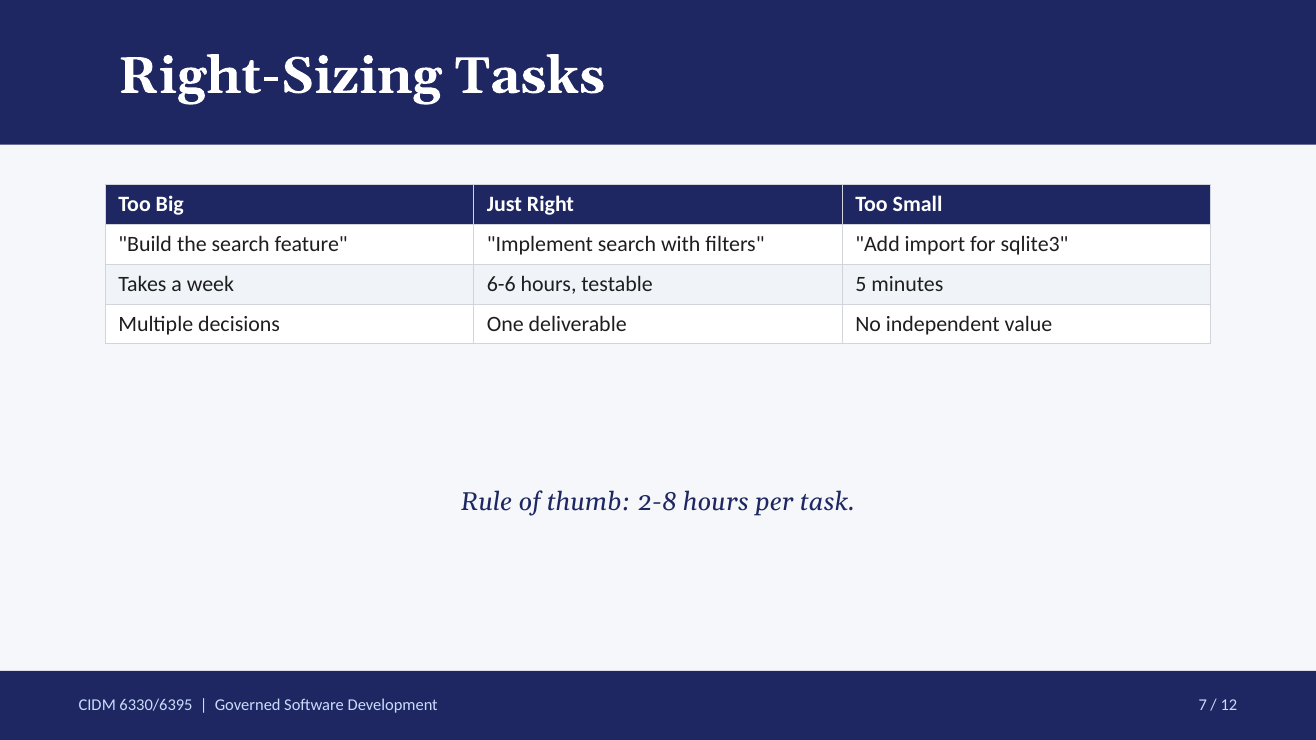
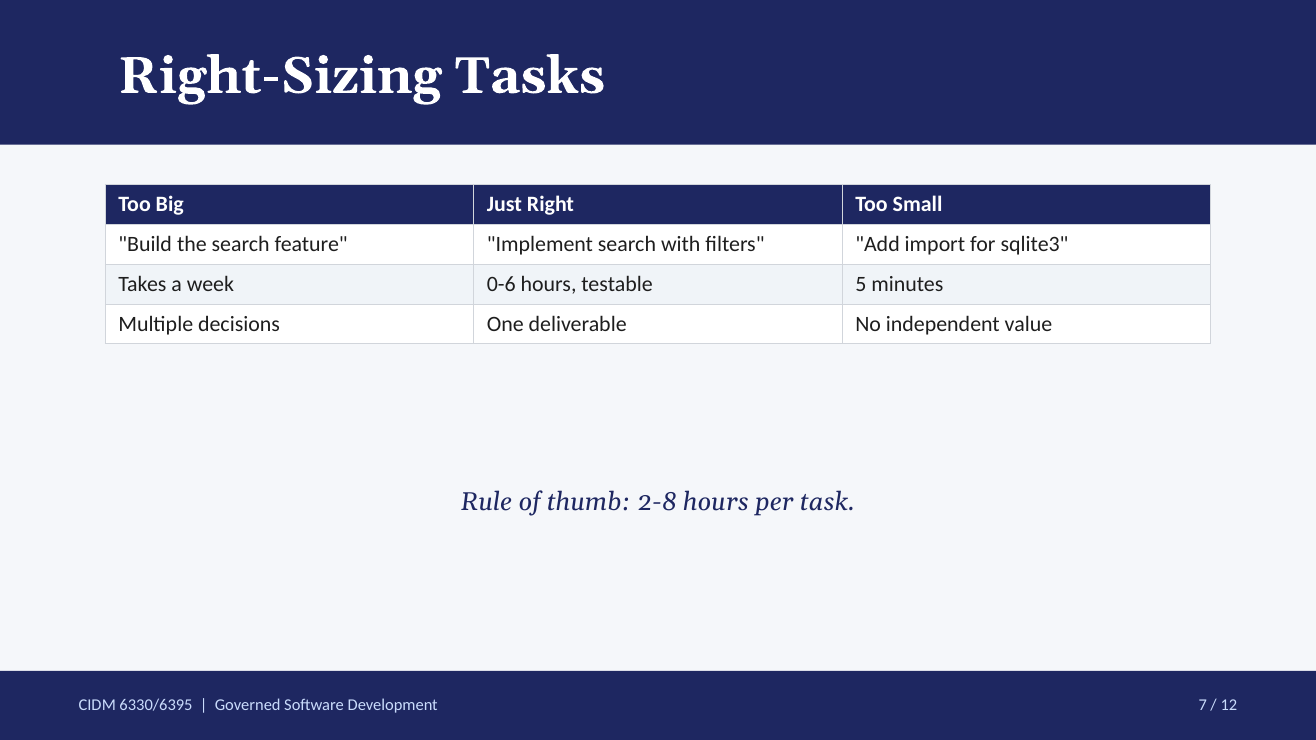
6-6: 6-6 -> 0-6
